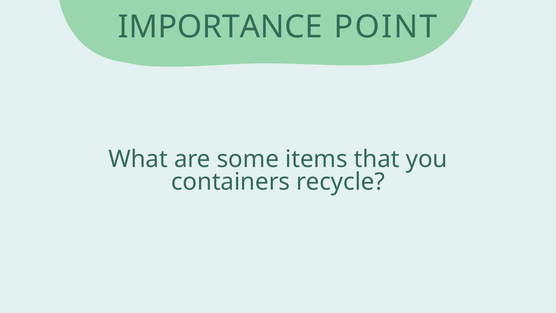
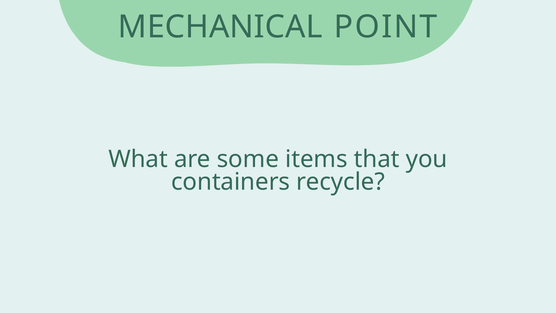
IMPORTANCE: IMPORTANCE -> MECHANICAL
